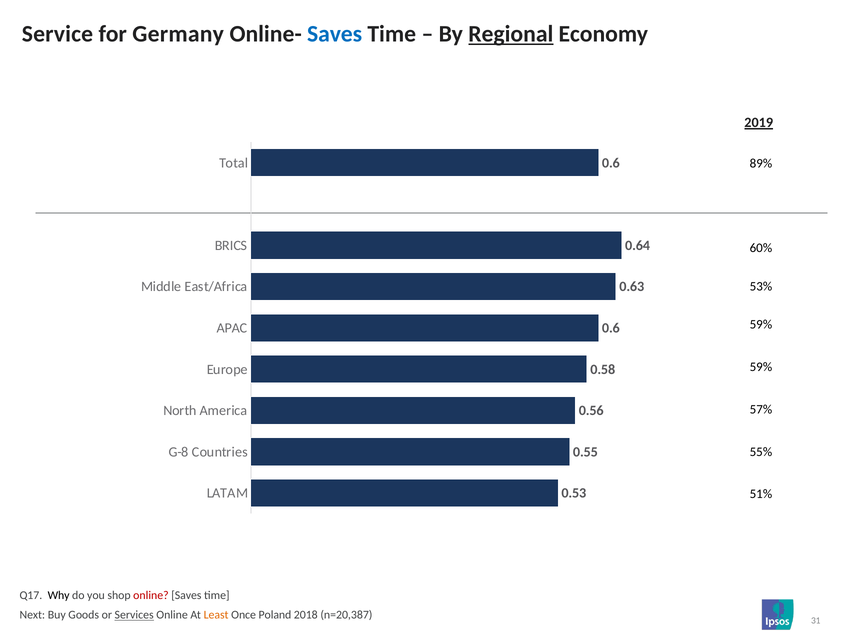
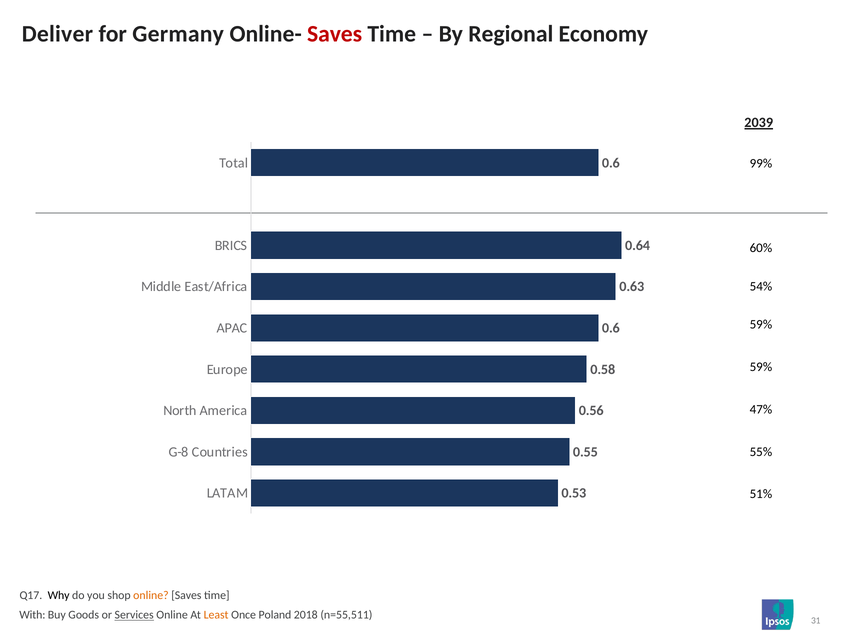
Service: Service -> Deliver
Saves at (335, 34) colour: blue -> red
Regional underline: present -> none
2019: 2019 -> 2039
89%: 89% -> 99%
53%: 53% -> 54%
57%: 57% -> 47%
online at (151, 596) colour: red -> orange
Next: Next -> With
n=20,387: n=20,387 -> n=55,511
